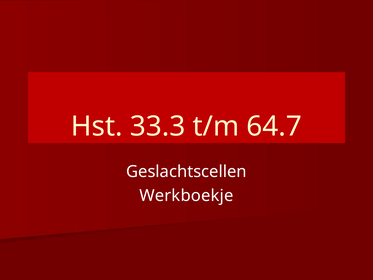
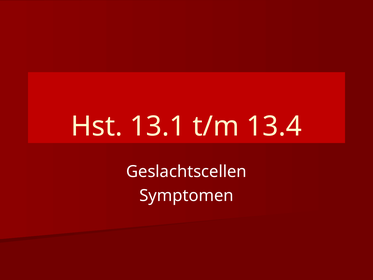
33.3: 33.3 -> 13.1
64.7: 64.7 -> 13.4
Werkboekje: Werkboekje -> Symptomen
